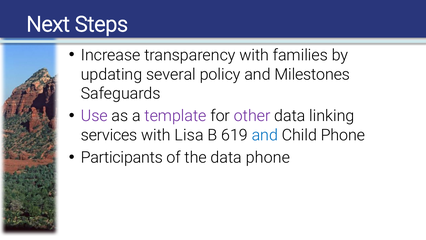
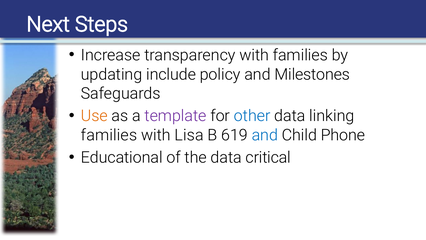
several: several -> include
Use colour: purple -> orange
other colour: purple -> blue
services at (109, 135): services -> families
Participants: Participants -> Educational
data phone: phone -> critical
